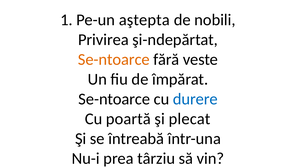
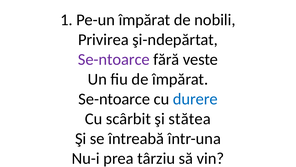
Pe-un aştepta: aştepta -> împărat
Se-ntoarce at (114, 59) colour: orange -> purple
poartă: poartă -> scârbit
plecat: plecat -> stătea
